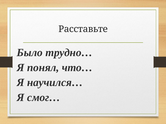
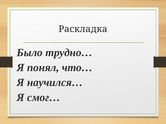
Расставьте: Расставьте -> Раскладка
